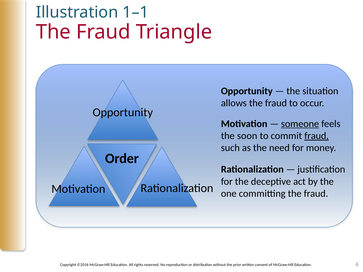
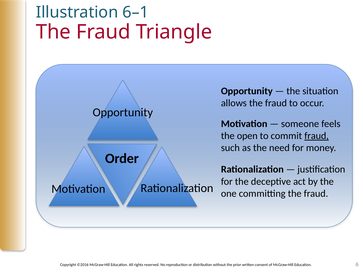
1–1: 1–1 -> 6–1
someone underline: present -> none
soon: soon -> open
